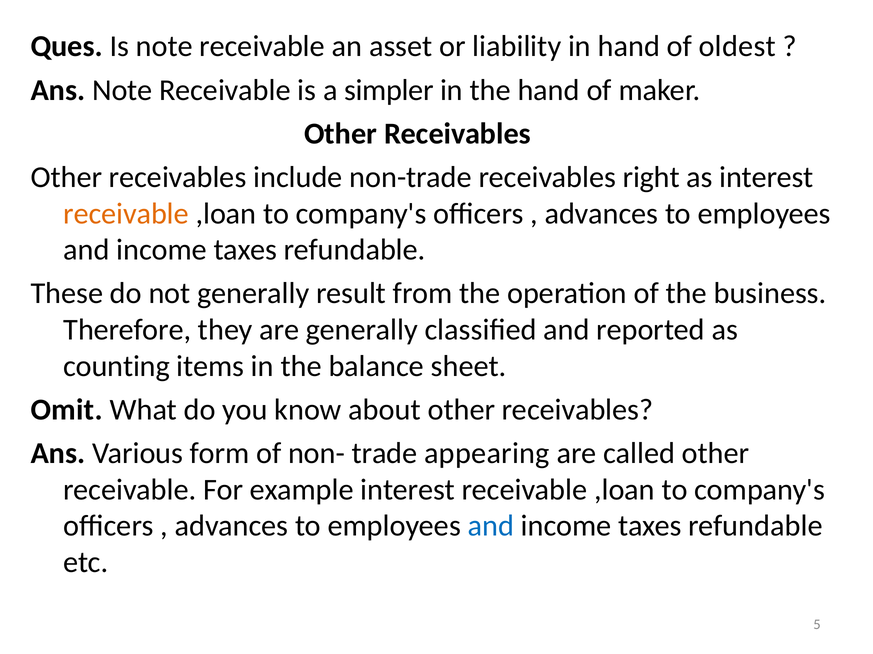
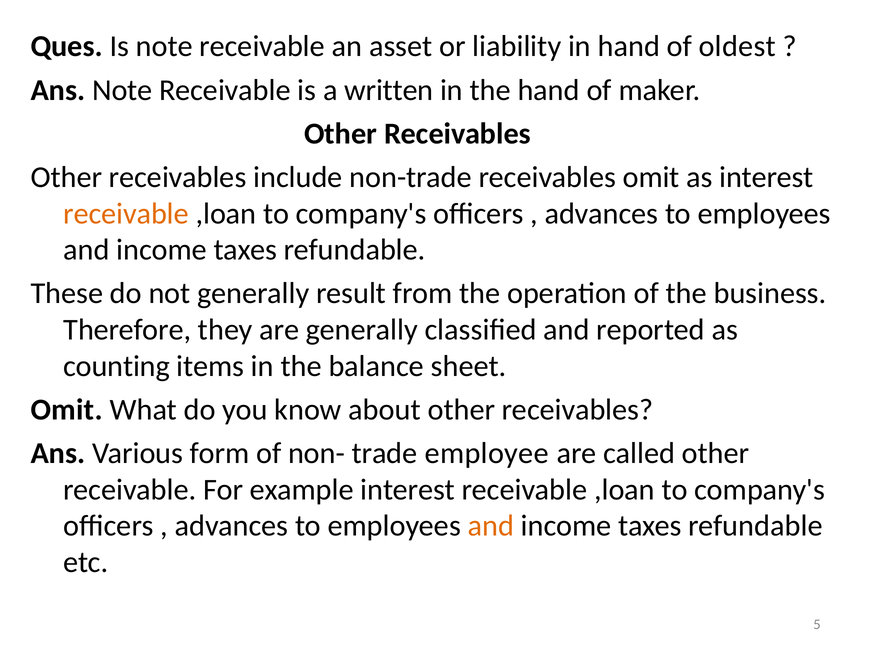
simpler: simpler -> written
receivables right: right -> omit
appearing: appearing -> employee
and at (491, 527) colour: blue -> orange
